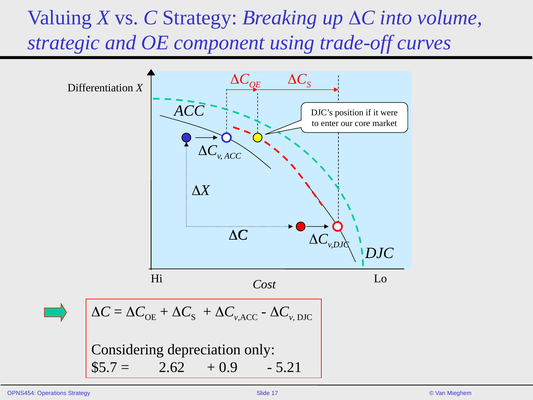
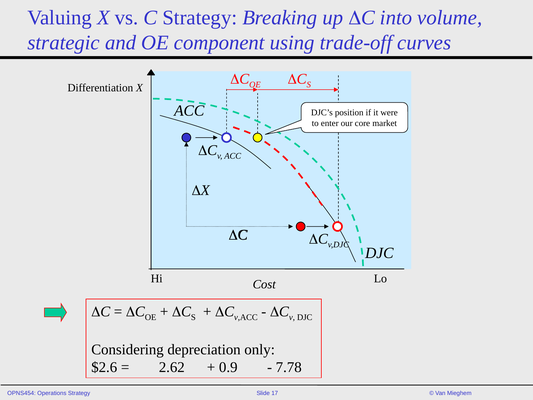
$5.7: $5.7 -> $2.6
5.21: 5.21 -> 7.78
